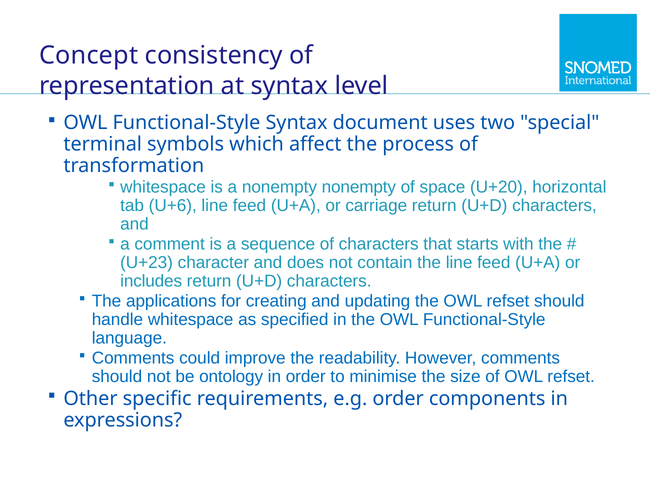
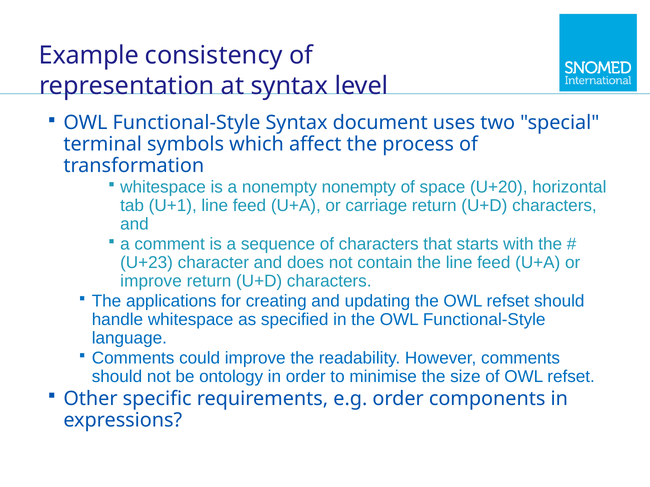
Concept: Concept -> Example
U+6: U+6 -> U+1
includes at (151, 281): includes -> improve
